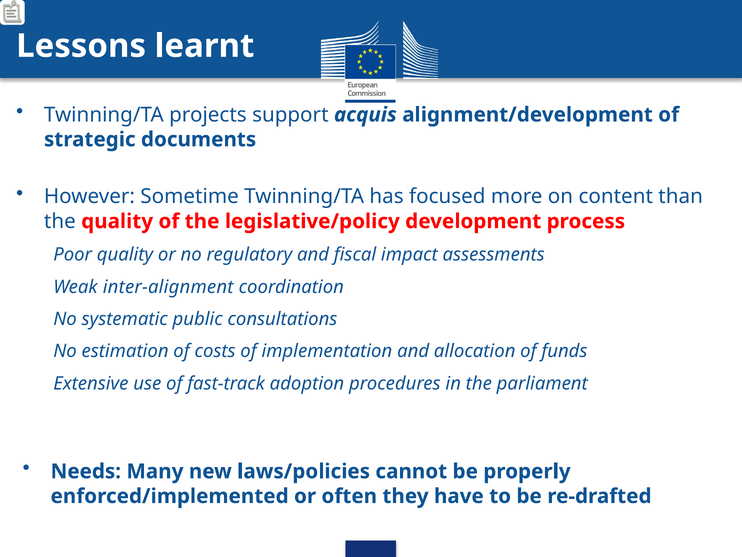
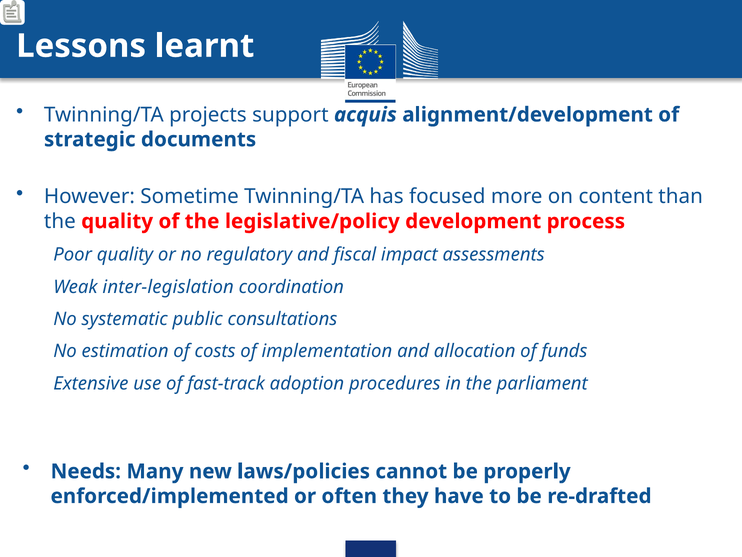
inter-alignment: inter-alignment -> inter-legislation
